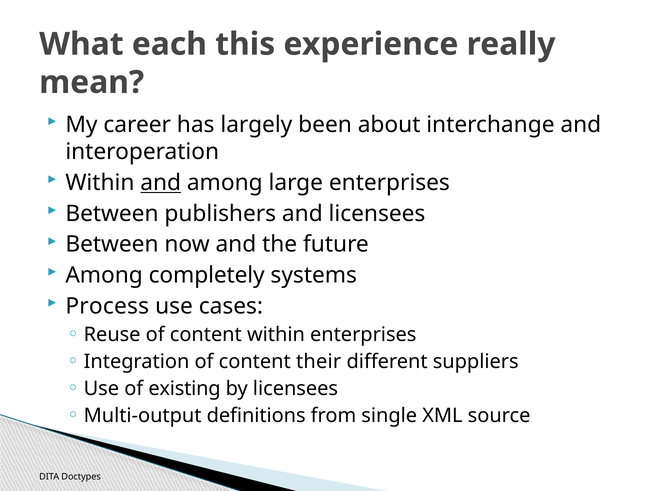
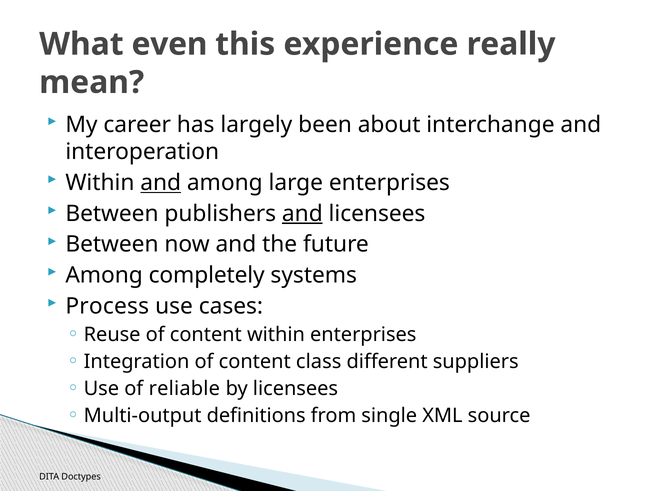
each: each -> even
and at (302, 214) underline: none -> present
their: their -> class
existing: existing -> reliable
